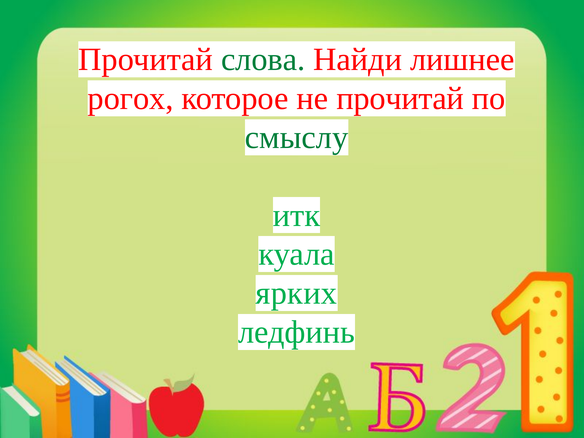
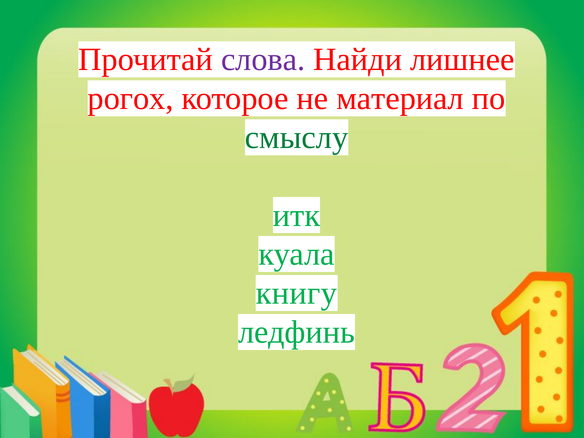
слова colour: green -> purple
не прочитай: прочитай -> материал
ярких: ярких -> книгу
